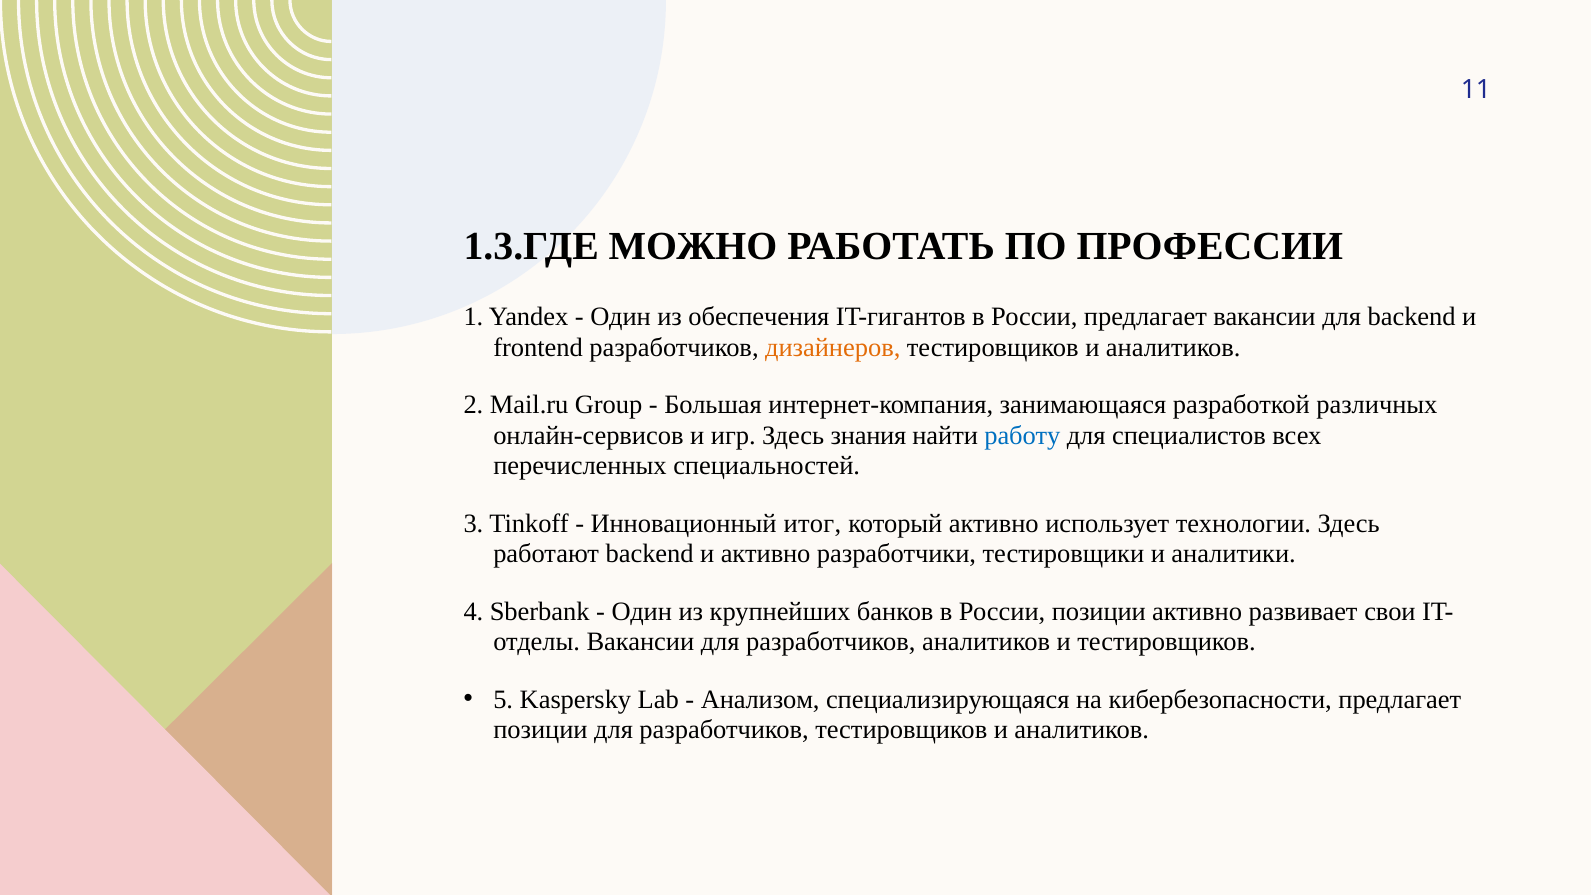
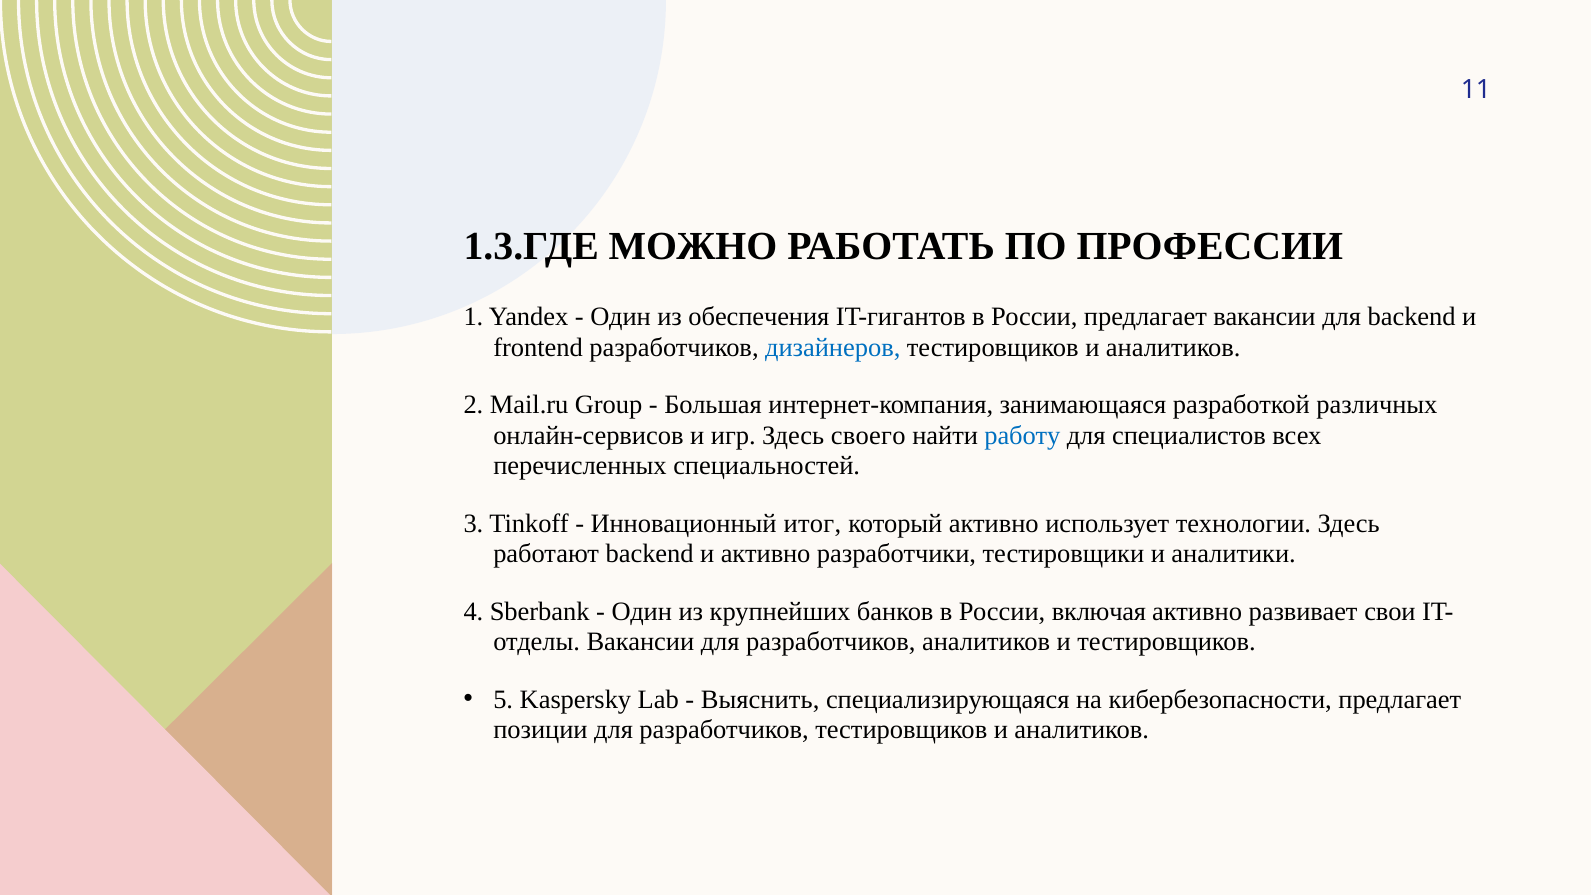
дизайнеров colour: orange -> blue
знания: знания -> своего
России позиции: позиции -> включая
Анализом: Анализом -> Выяснить
